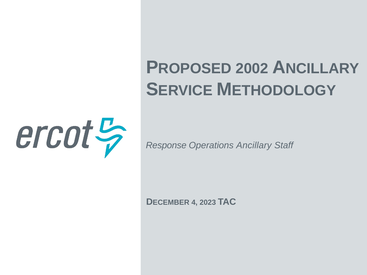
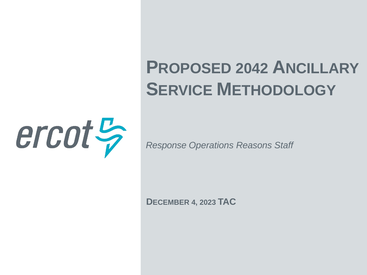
2002: 2002 -> 2042
Ancillary: Ancillary -> Reasons
